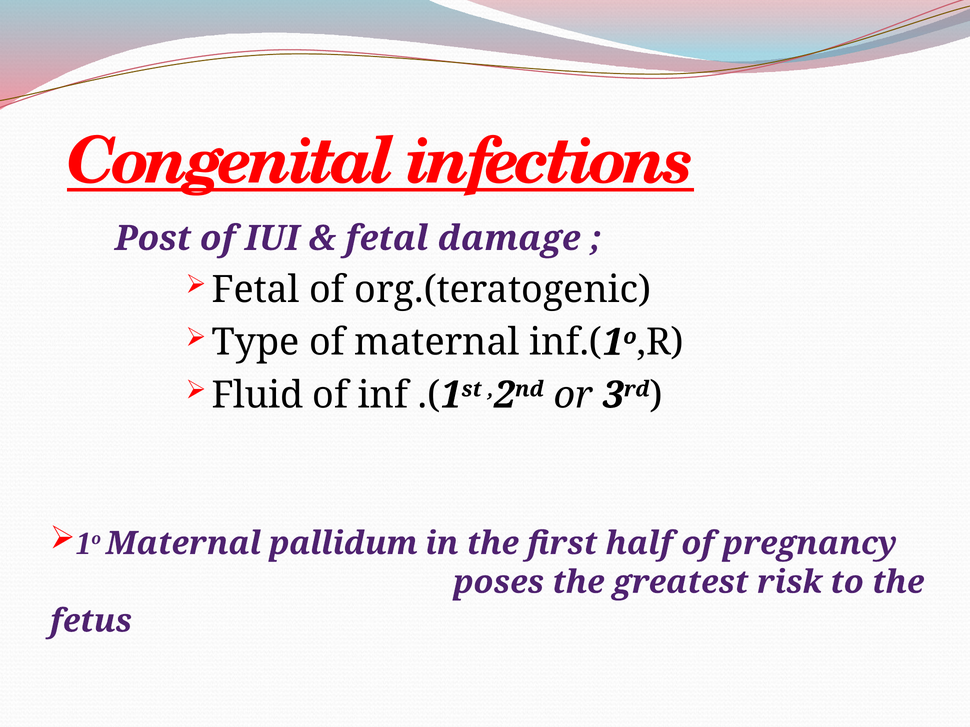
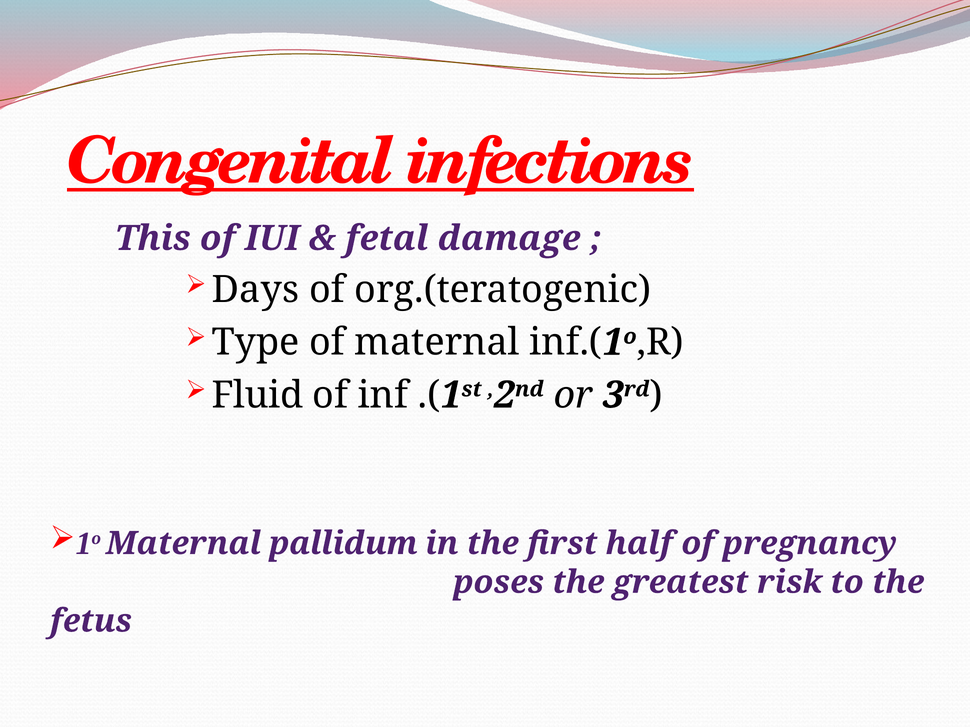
Post: Post -> This
Fetal at (256, 290): Fetal -> Days
